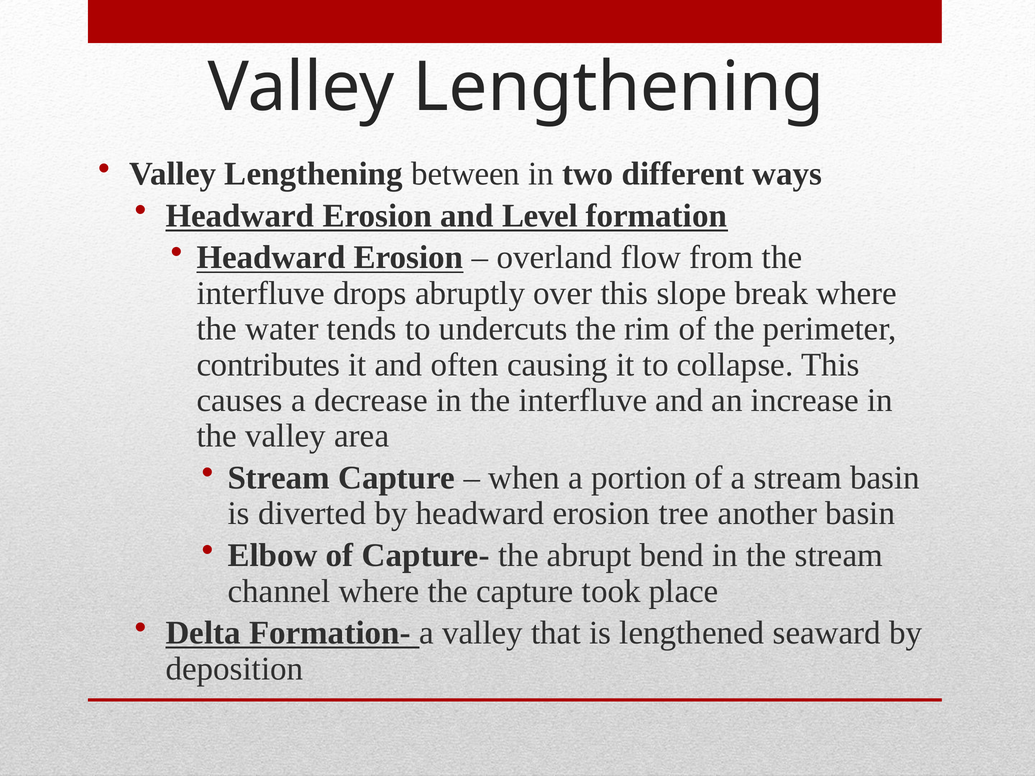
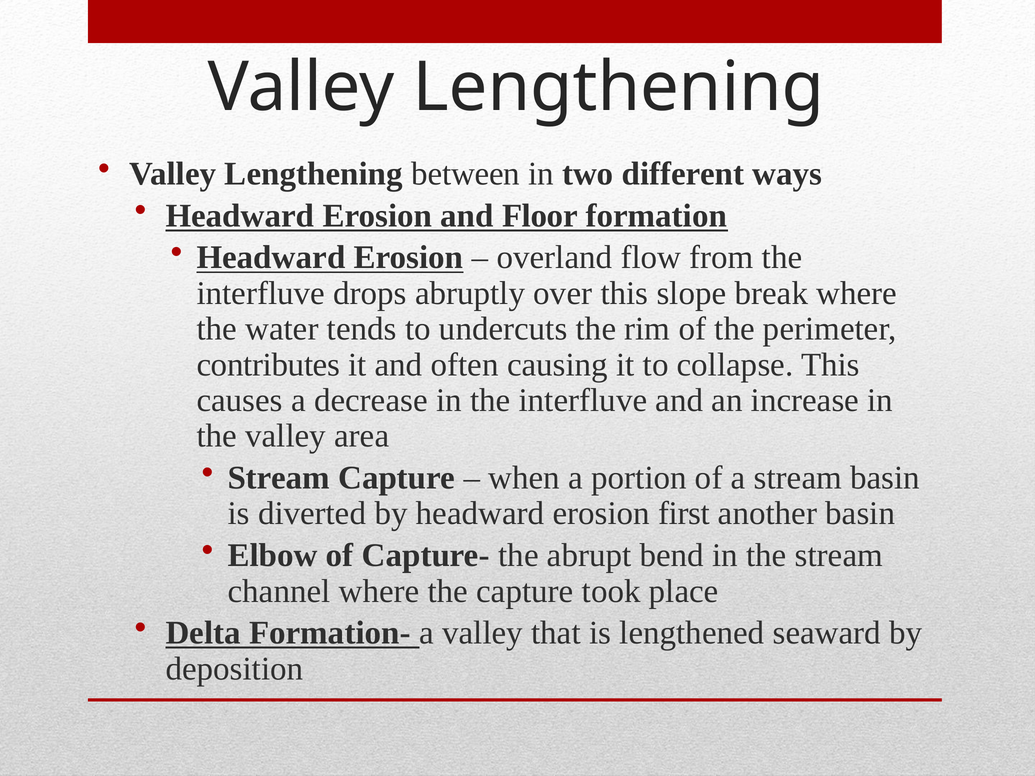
Level: Level -> Floor
tree: tree -> first
